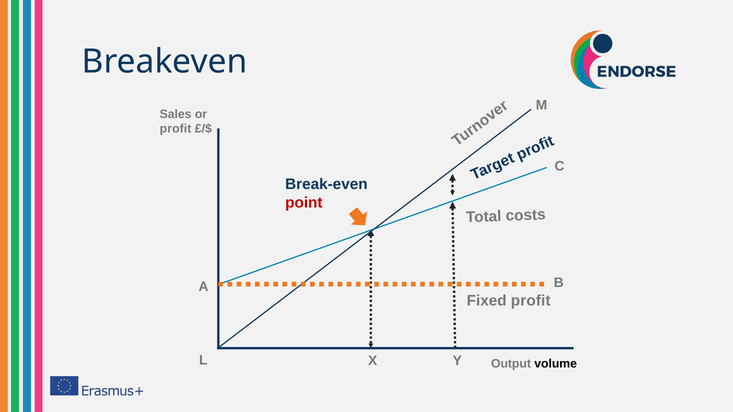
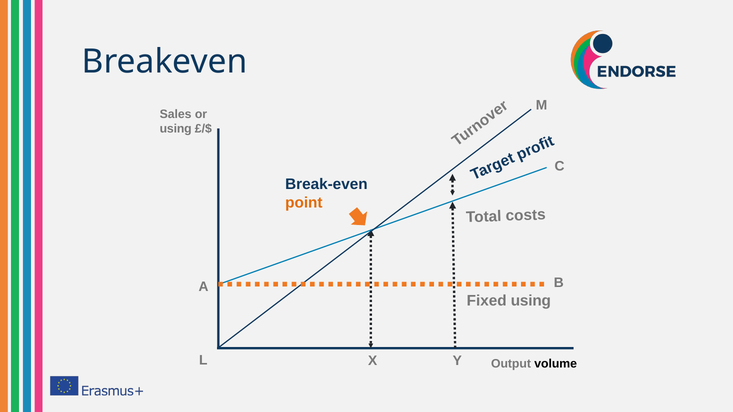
profit at (176, 129): profit -> using
point colour: red -> orange
Fixed profit: profit -> using
